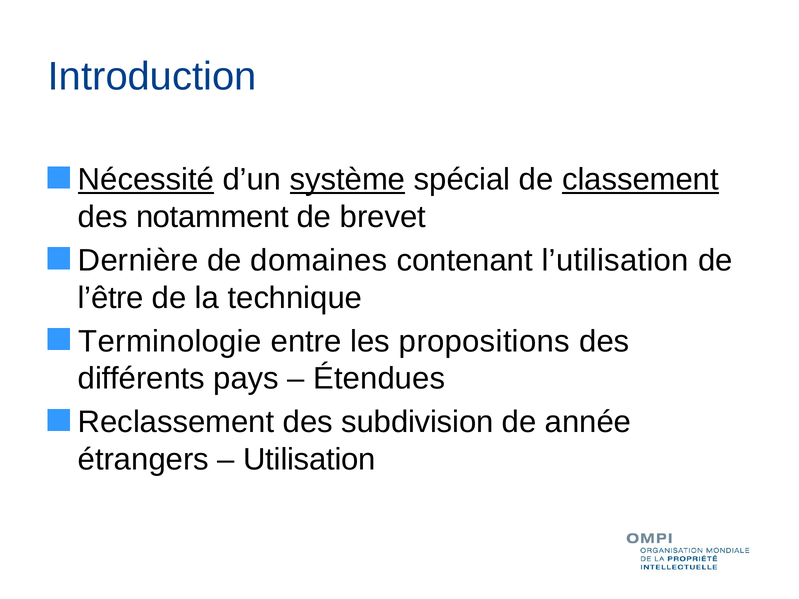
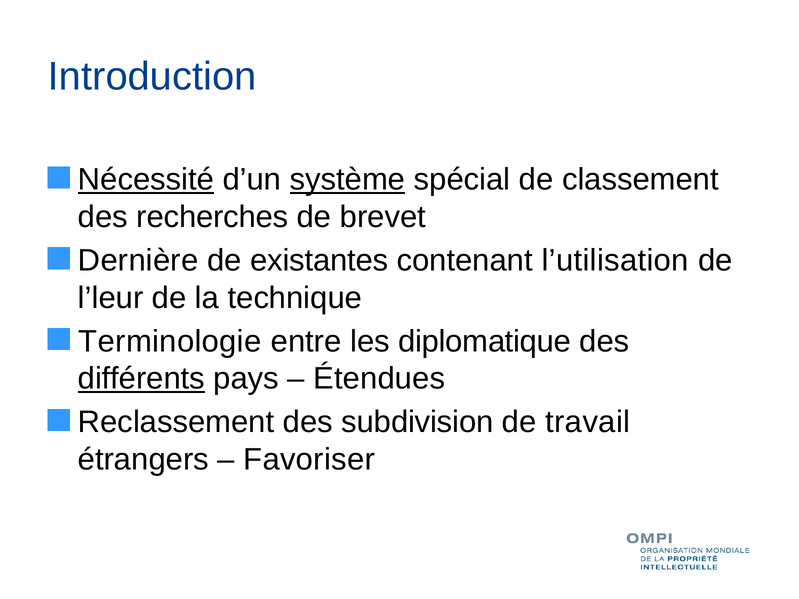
classement underline: present -> none
notamment: notamment -> recherches
domaines: domaines -> existantes
l’être: l’être -> l’leur
propositions: propositions -> diplomatique
différents underline: none -> present
année: année -> travail
Utilisation: Utilisation -> Favoriser
